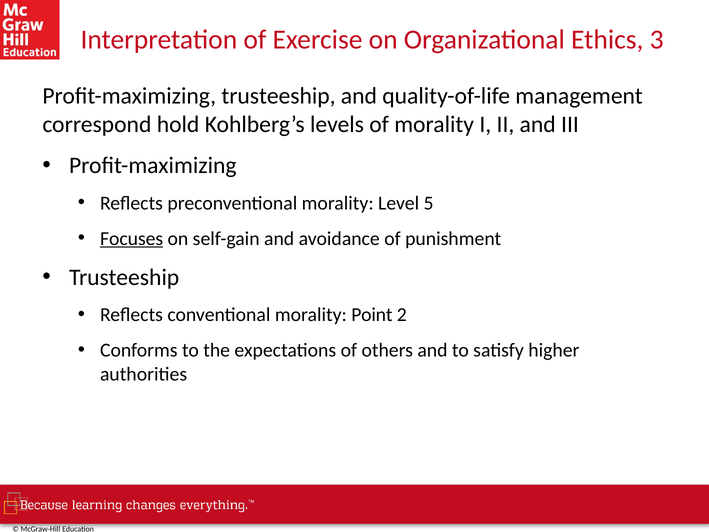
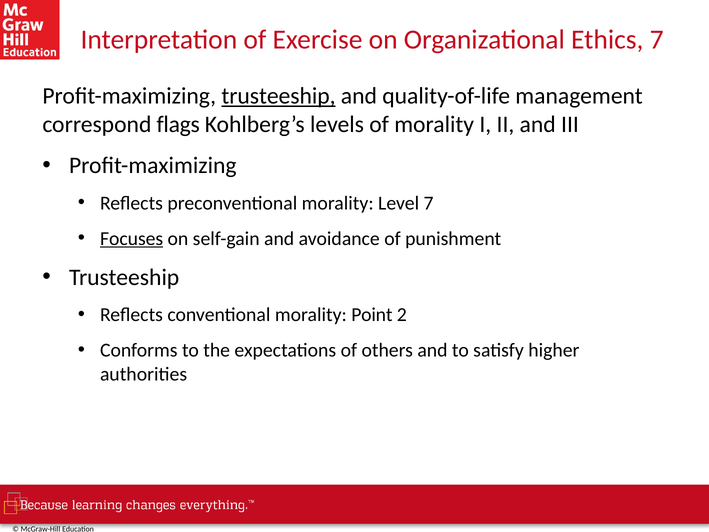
Ethics 3: 3 -> 7
trusteeship at (278, 96) underline: none -> present
hold: hold -> flags
Level 5: 5 -> 7
